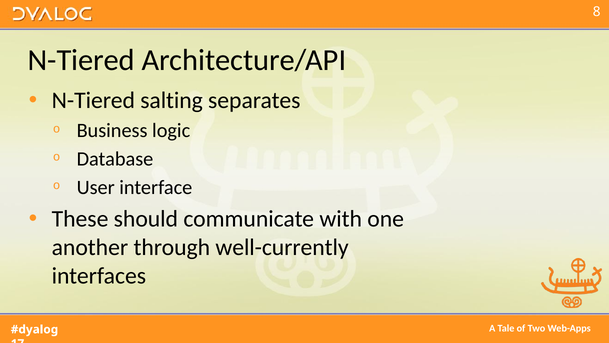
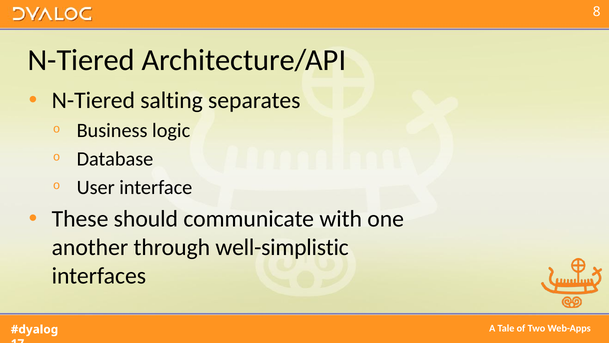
well-currently: well-currently -> well-simplistic
